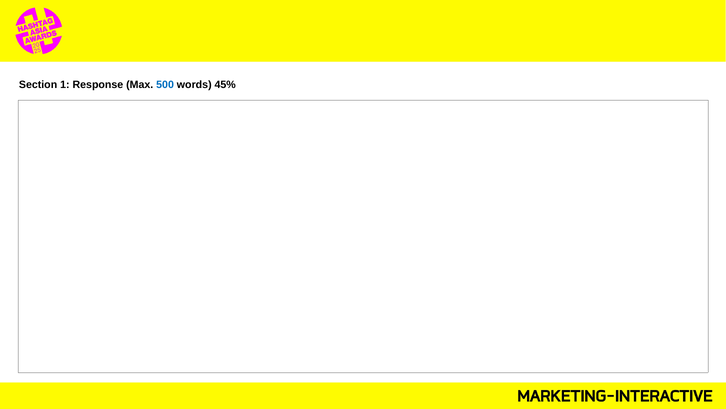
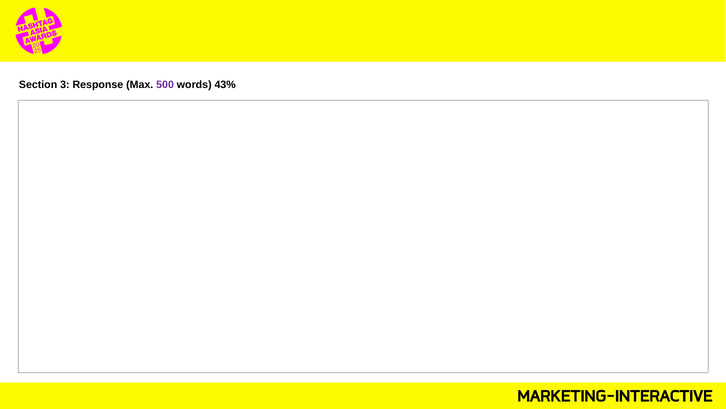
1: 1 -> 3
500 colour: blue -> purple
45%: 45% -> 43%
